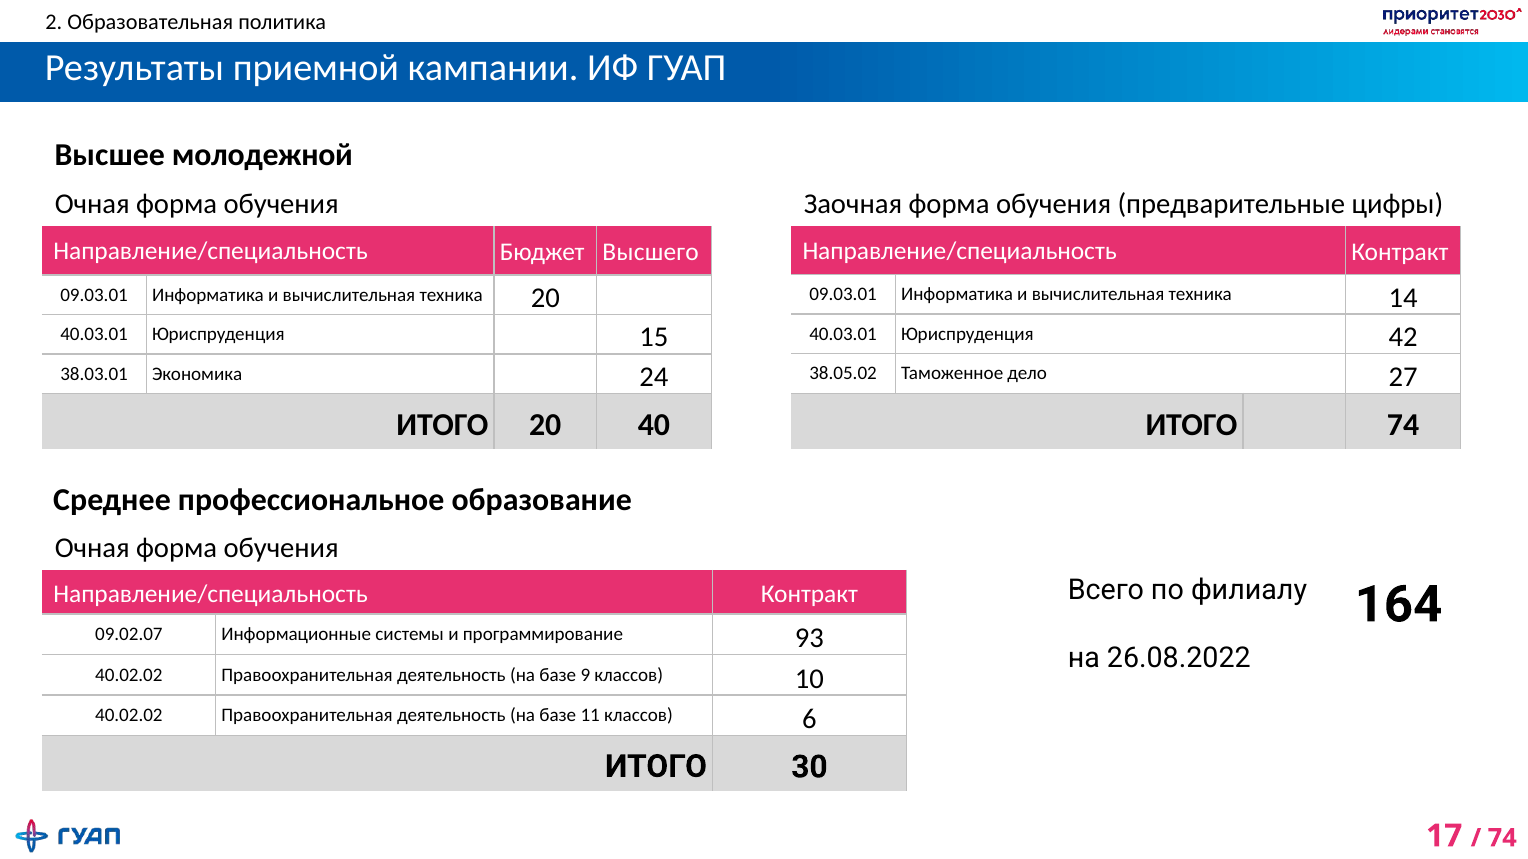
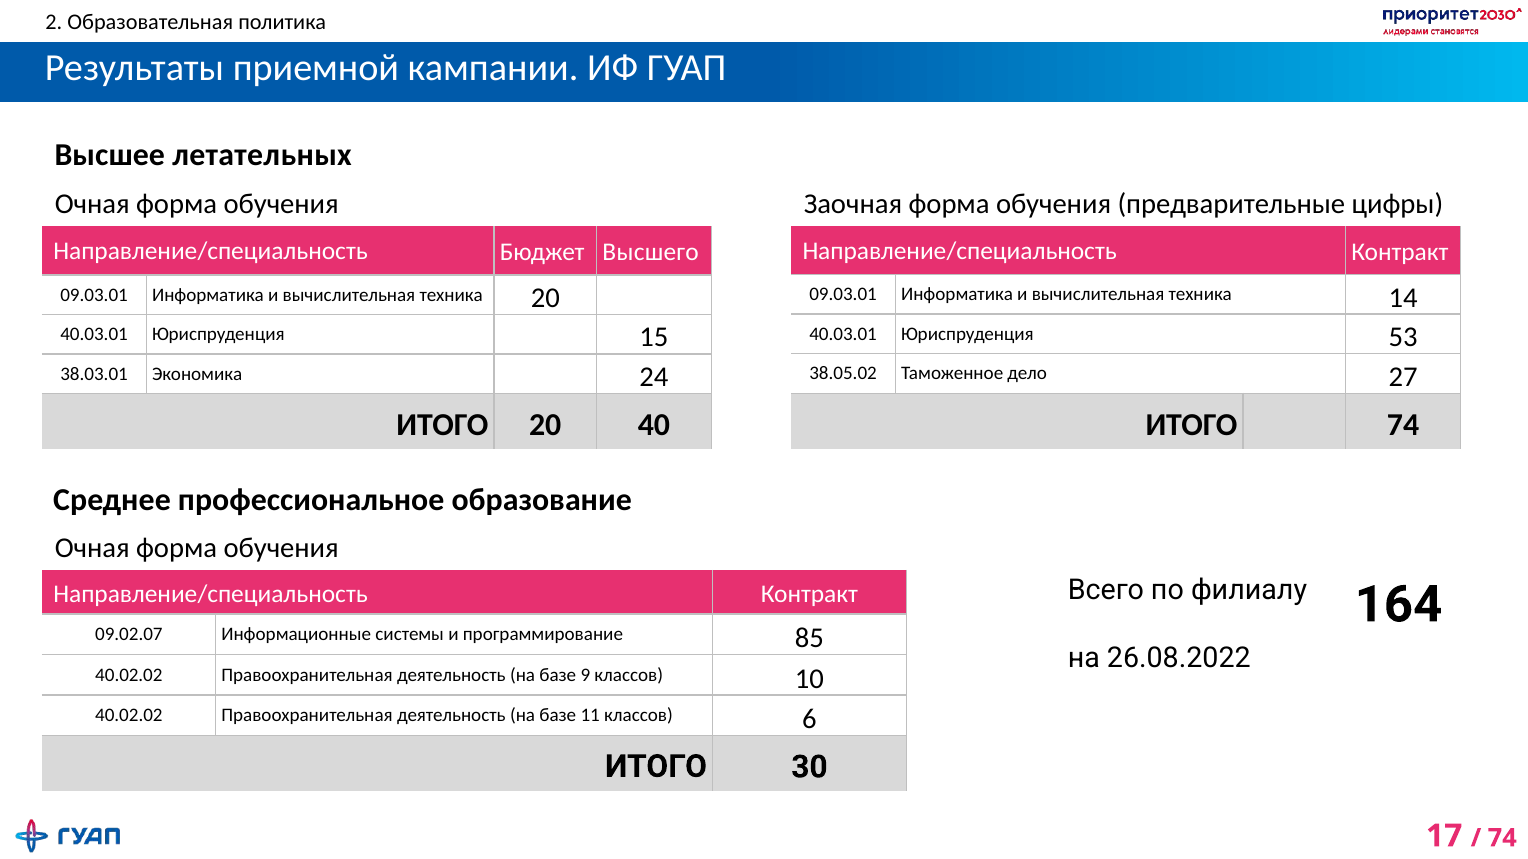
молодежной: молодежной -> летательных
42: 42 -> 53
93: 93 -> 85
